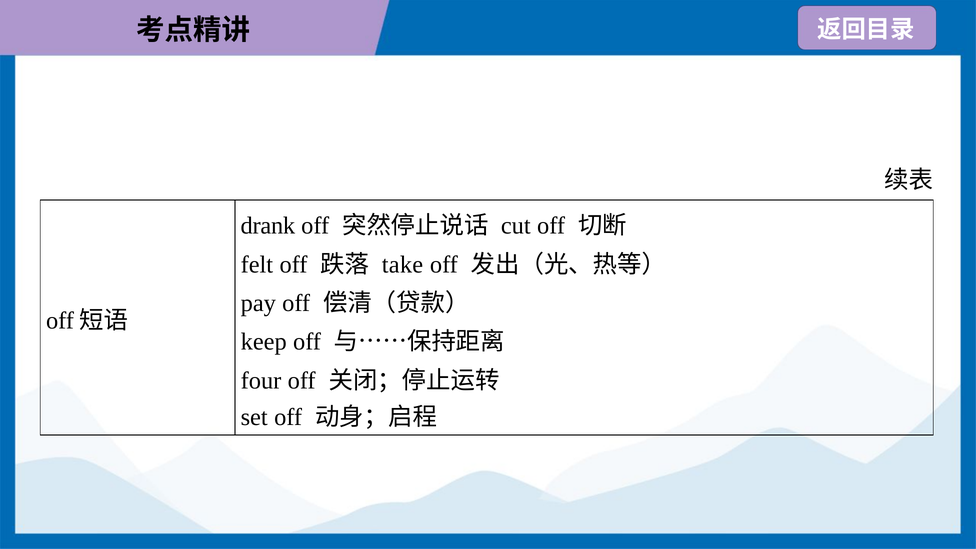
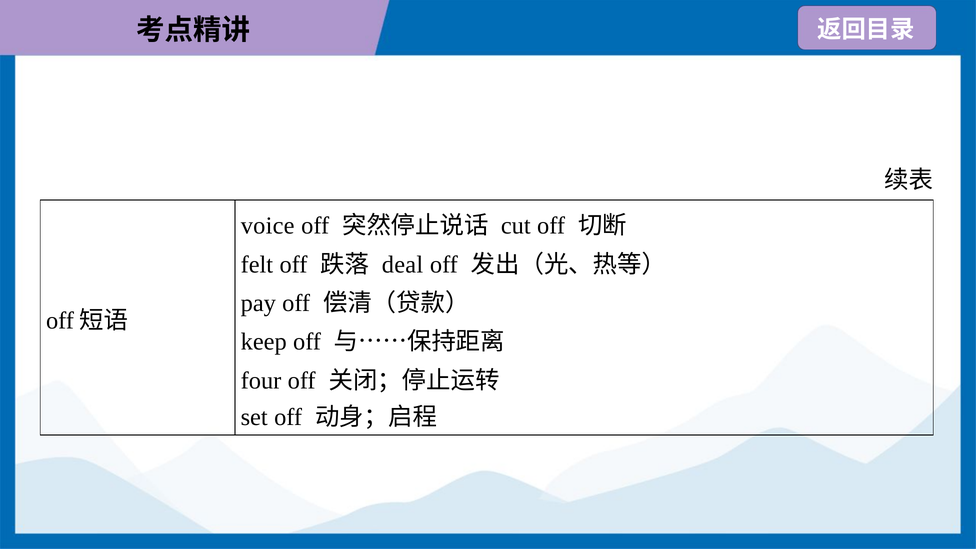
drank: drank -> voice
take: take -> deal
